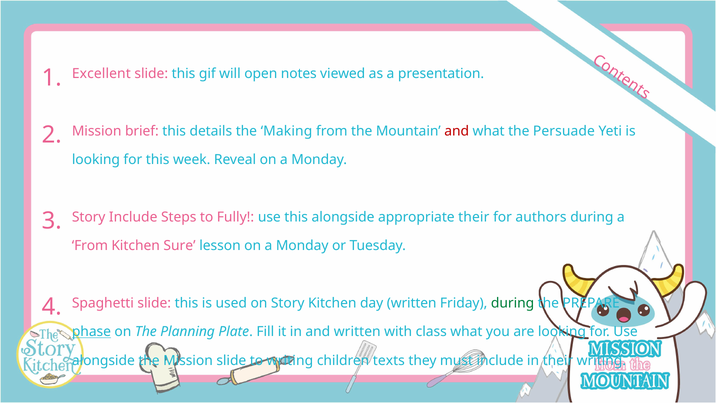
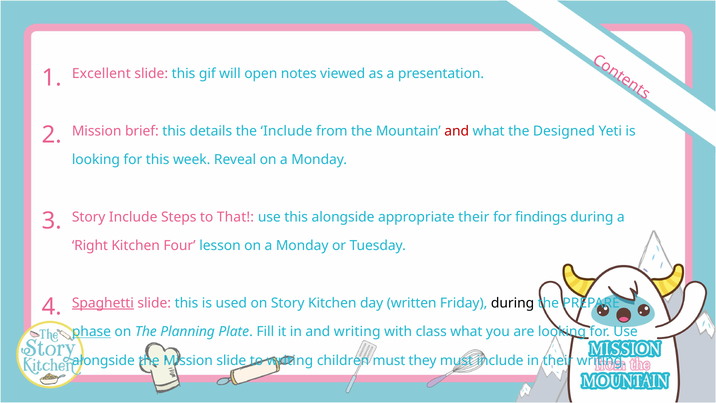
the Making: Making -> Include
Persuade: Persuade -> Designed
Fully: Fully -> That
authors: authors -> findings
From at (90, 246): From -> Right
Sure: Sure -> Four
Spaghetti underline: none -> present
during at (513, 303) colour: green -> black
and written: written -> writing
children texts: texts -> must
